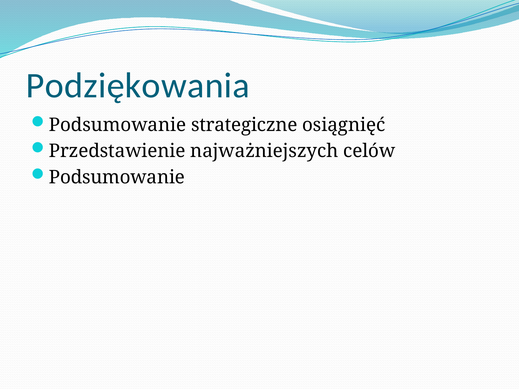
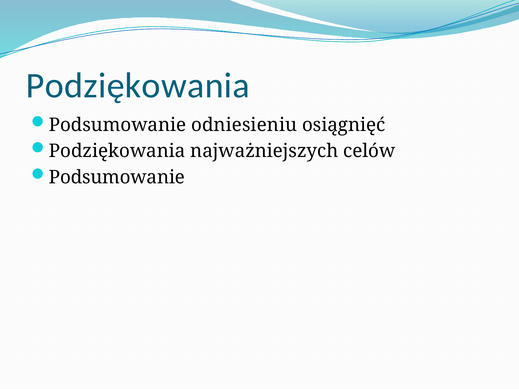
strategiczne: strategiczne -> odniesieniu
Przedstawienie at (117, 151): Przedstawienie -> Podziękowania
